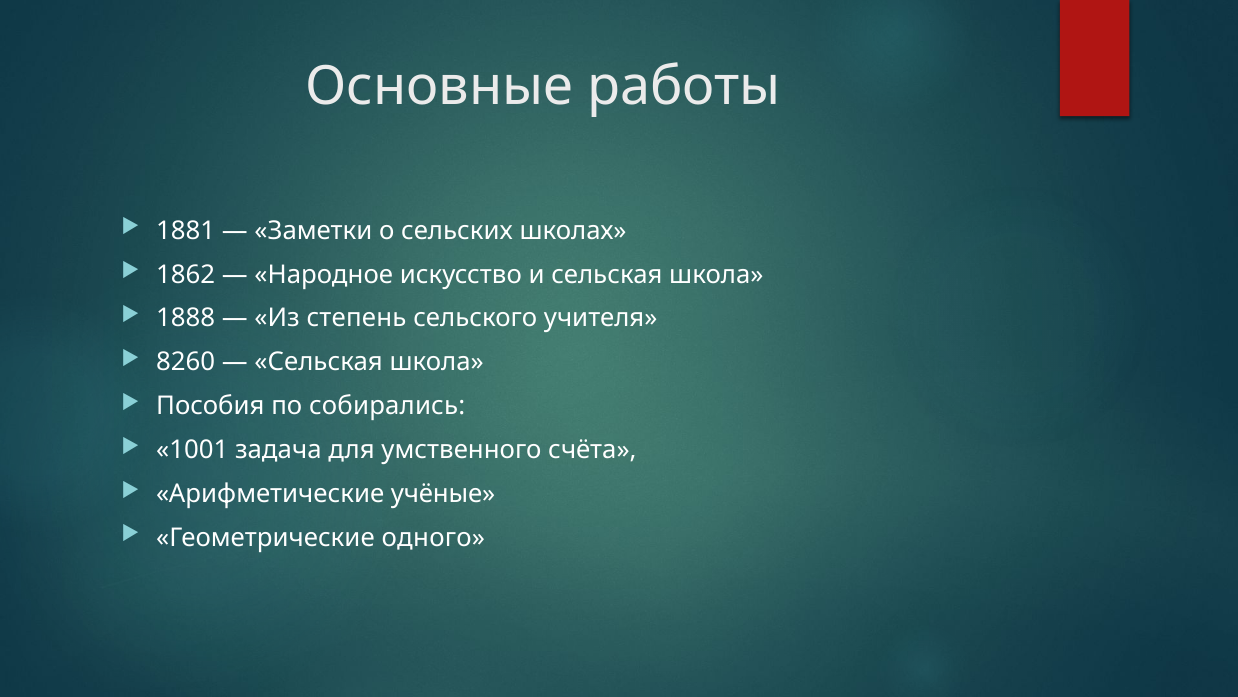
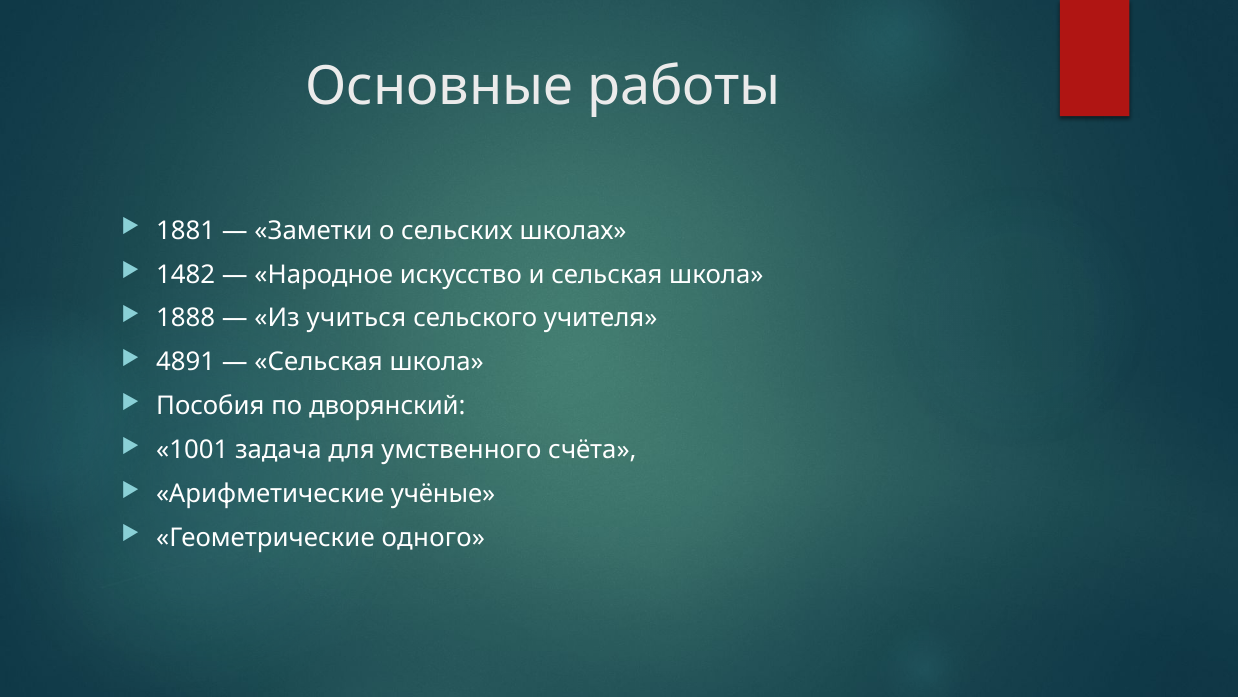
1862: 1862 -> 1482
степень: степень -> учиться
8260: 8260 -> 4891
собирались: собирались -> дворянский
